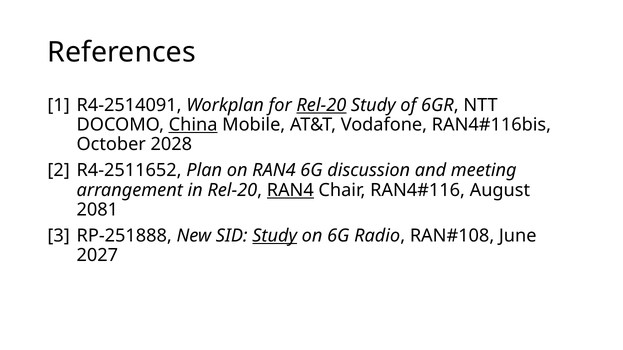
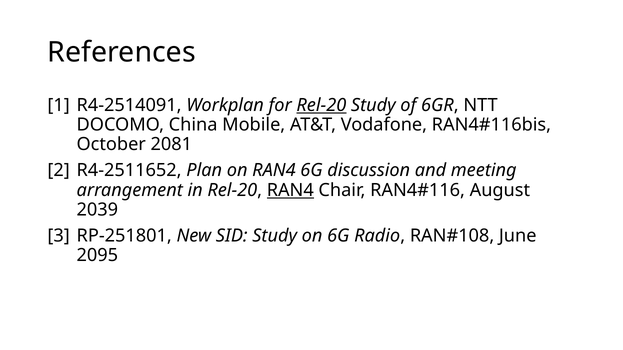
China underline: present -> none
2028: 2028 -> 2081
2081: 2081 -> 2039
RP-251888: RP-251888 -> RP-251801
Study at (275, 236) underline: present -> none
2027: 2027 -> 2095
